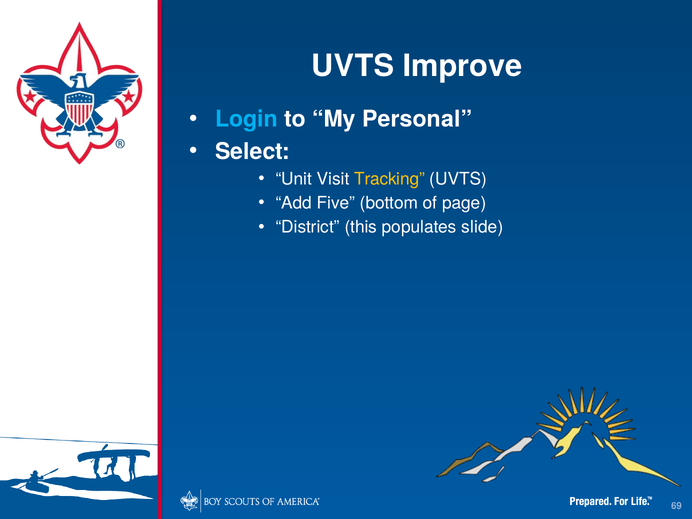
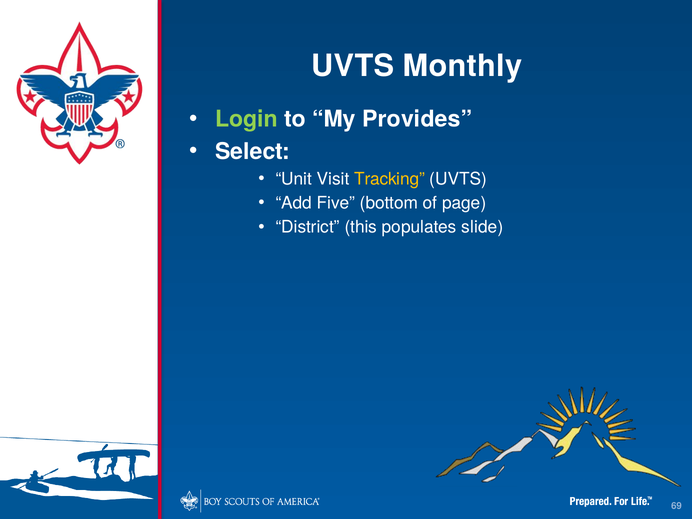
Improve: Improve -> Monthly
Login colour: light blue -> light green
Personal: Personal -> Provides
